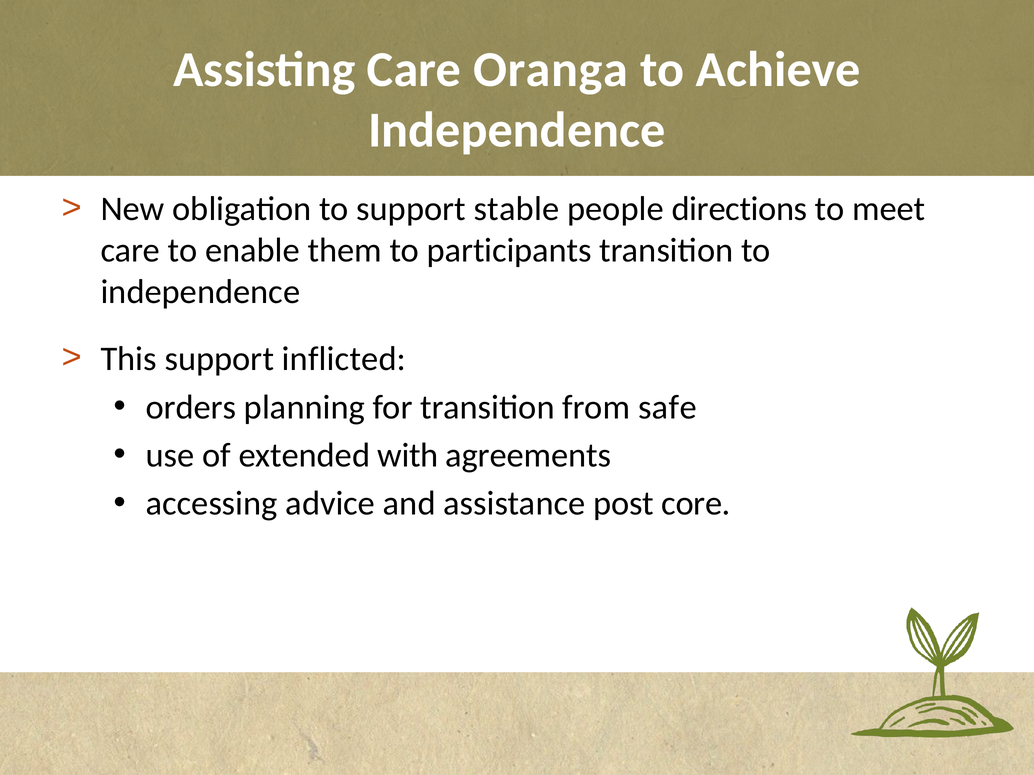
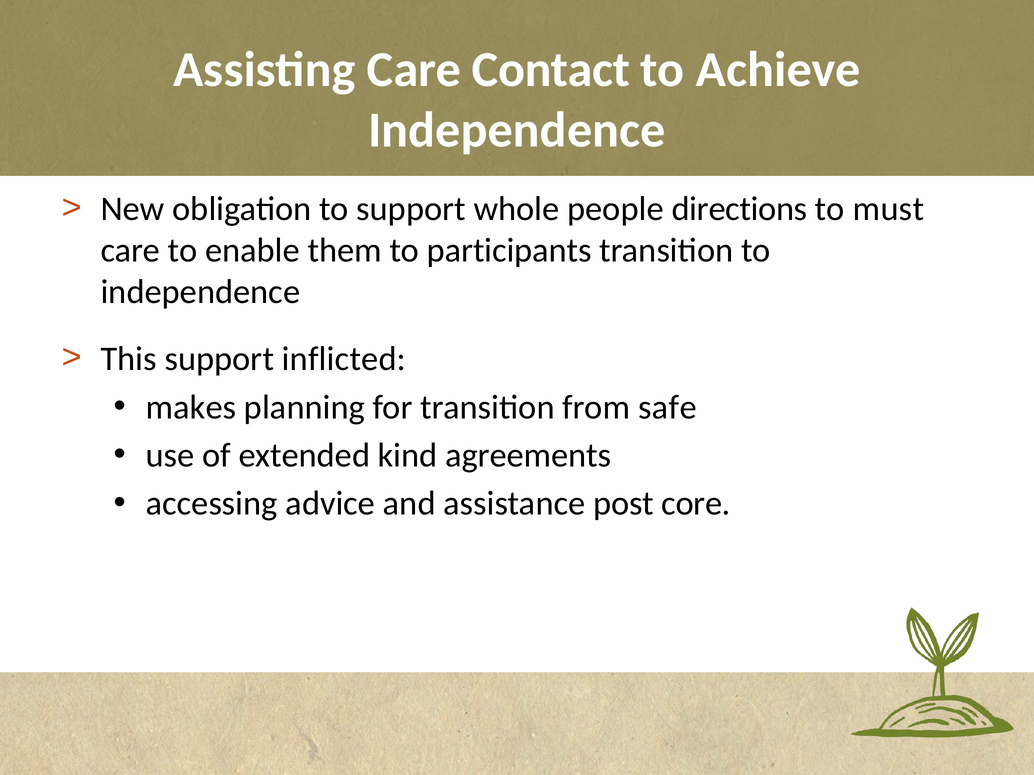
Oranga: Oranga -> Contact
stable: stable -> whole
meet: meet -> must
orders: orders -> makes
with: with -> kind
